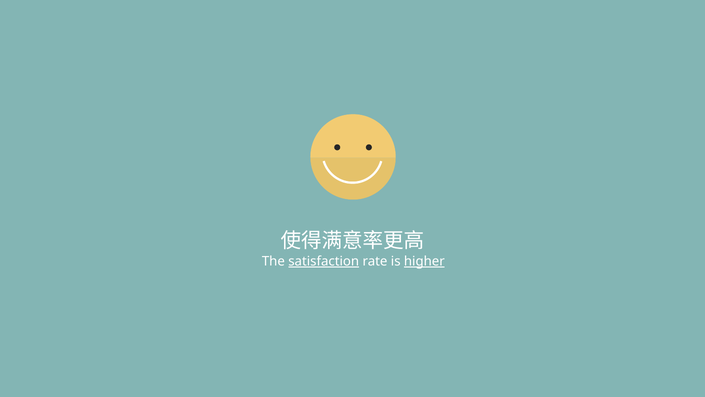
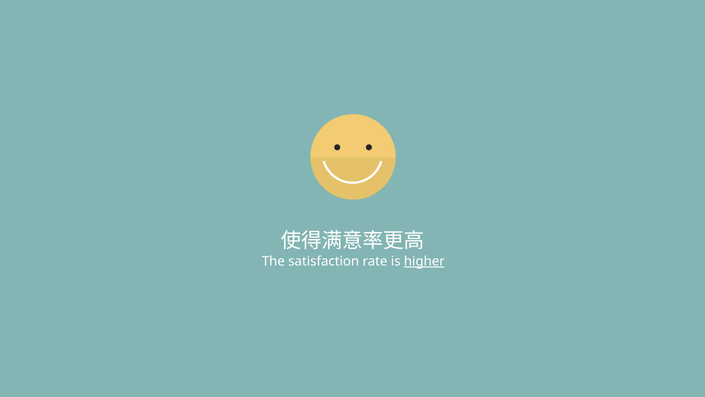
satisfaction underline: present -> none
